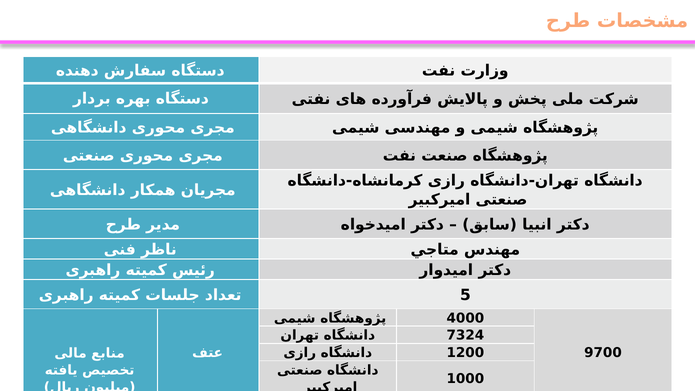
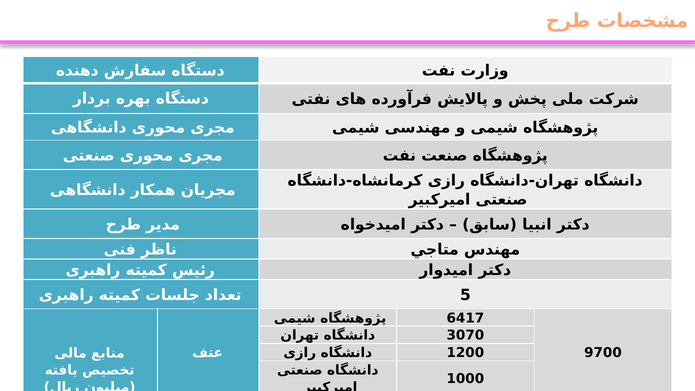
4000: 4000 -> 6417
7324: 7324 -> 3070
